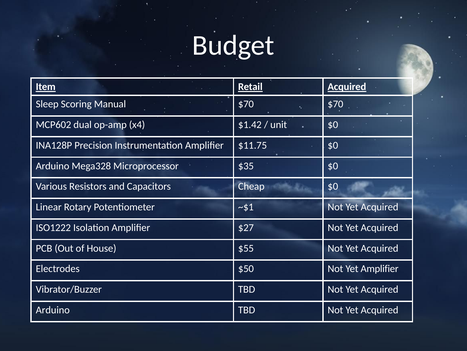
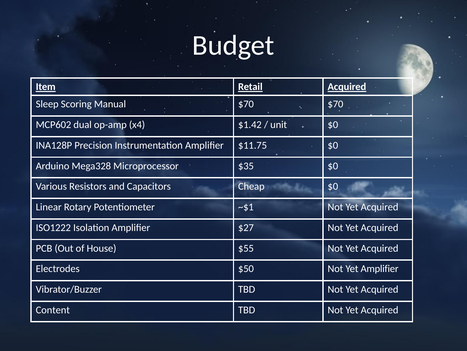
Arduino at (53, 309): Arduino -> Content
